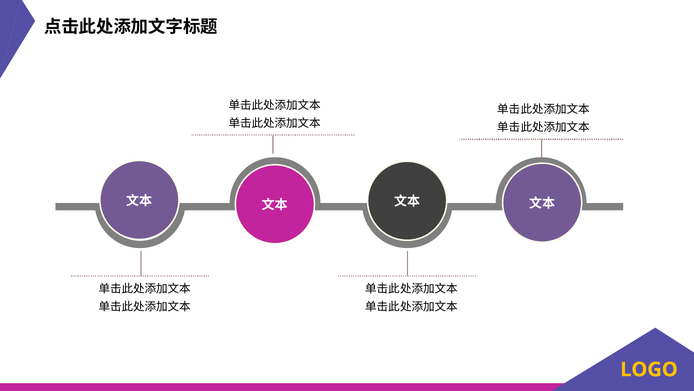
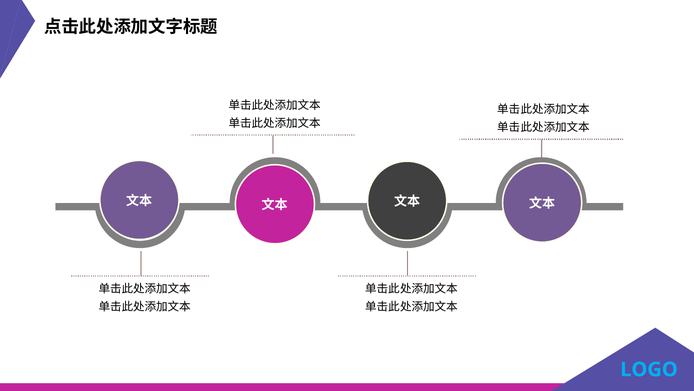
LOGO colour: yellow -> light blue
